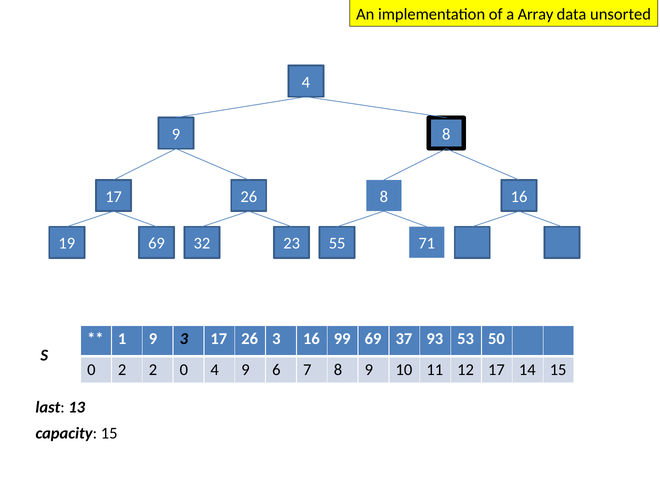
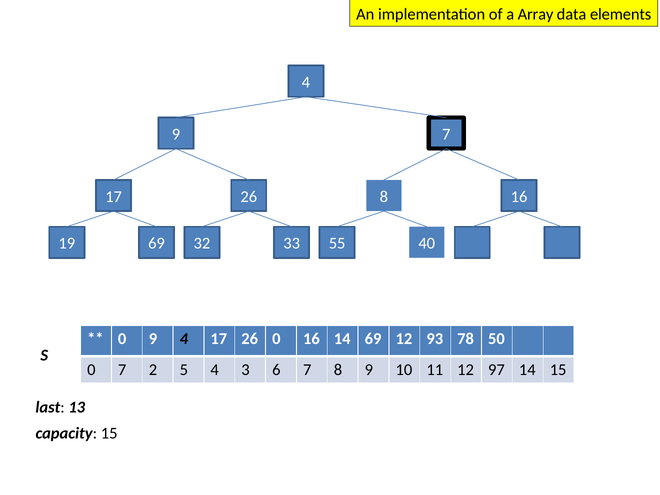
unsorted: unsorted -> elements
9 8: 8 -> 7
23: 23 -> 33
71: 71 -> 40
1 at (122, 339): 1 -> 0
9 3: 3 -> 4
26 3: 3 -> 0
16 99: 99 -> 14
69 37: 37 -> 12
53: 53 -> 78
0 2: 2 -> 7
2 0: 0 -> 5
9 at (246, 370): 9 -> 3
12 17: 17 -> 97
